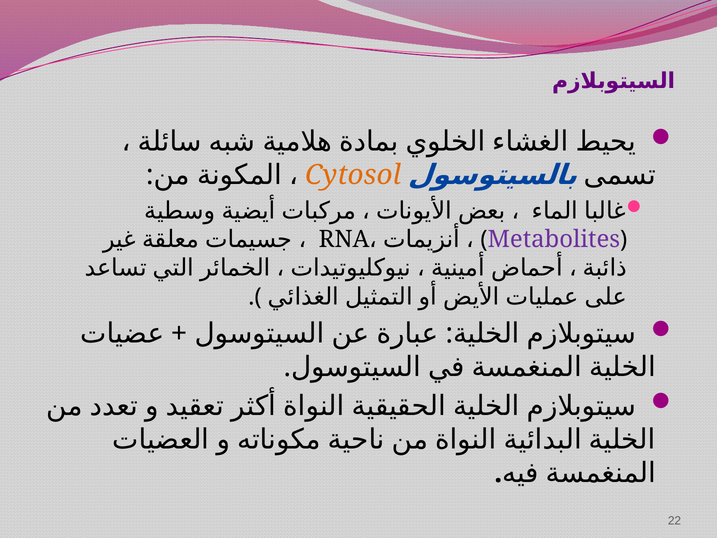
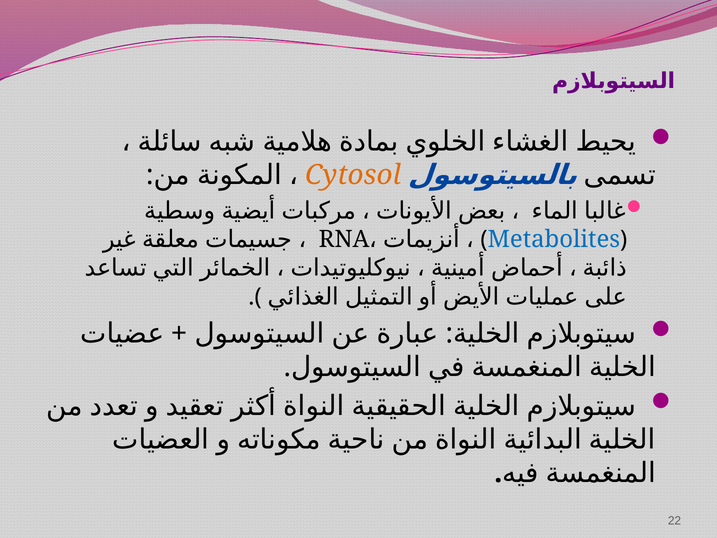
Metabolites colour: purple -> blue
